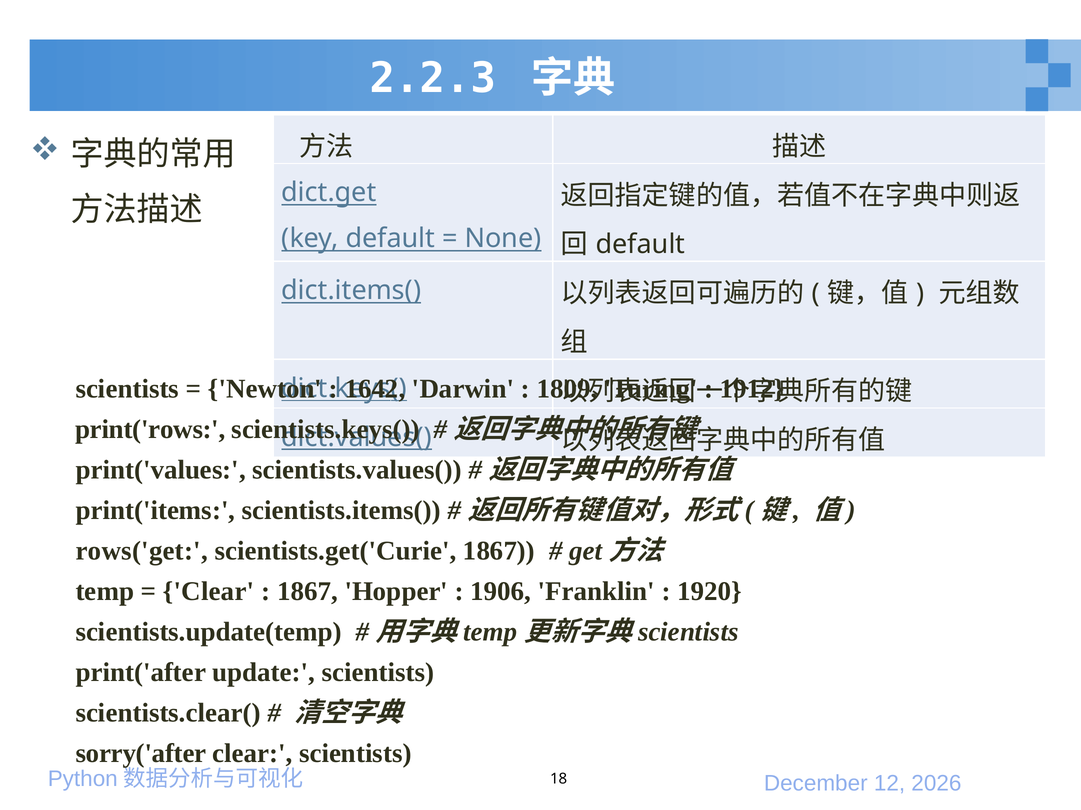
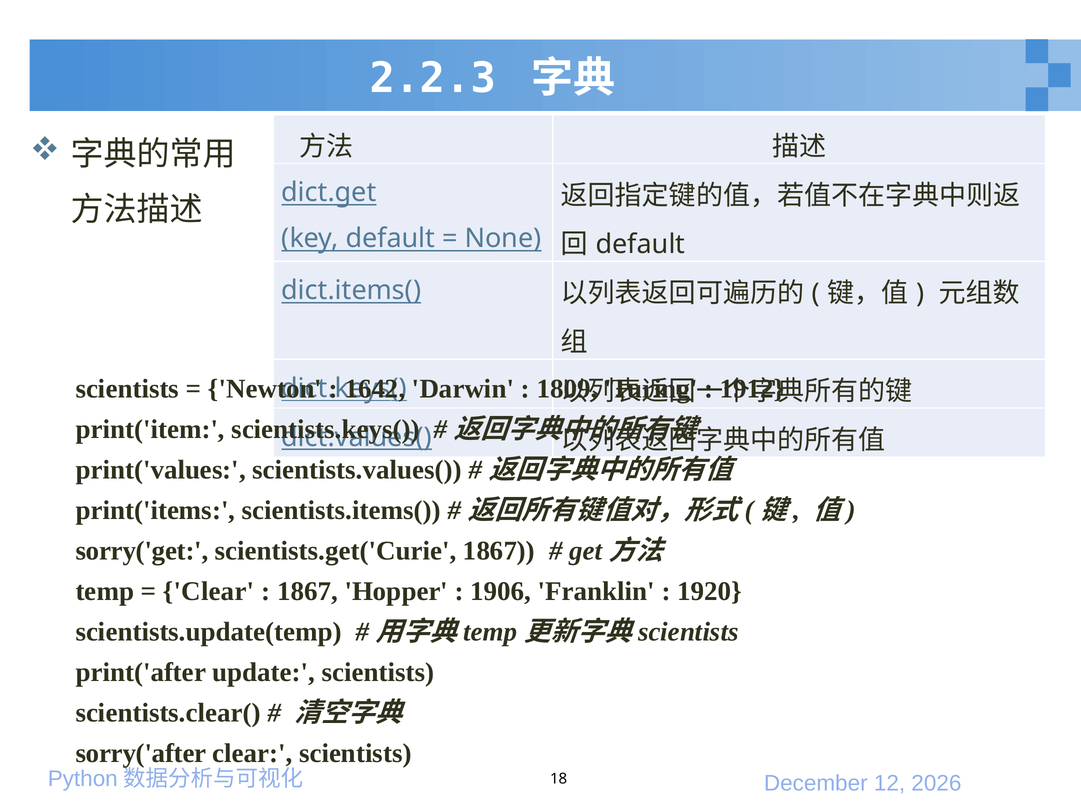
print('rows: print('rows -> print('item
rows('get: rows('get -> sorry('get
